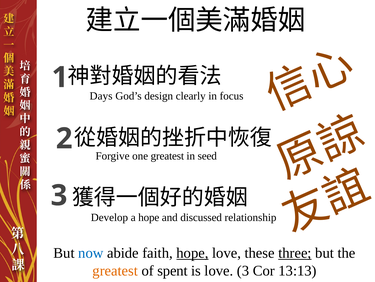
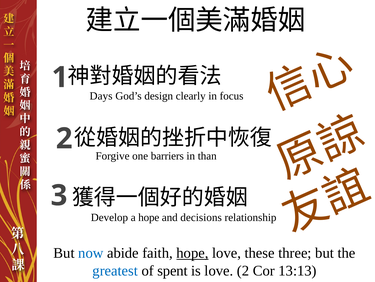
one greatest: greatest -> barriers
seed: seed -> than
discussed: discussed -> decisions
three underline: present -> none
greatest at (115, 270) colour: orange -> blue
love 3: 3 -> 2
